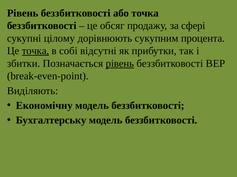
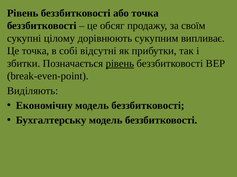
сфері: сфері -> своїм
процента: процента -> випливає
точка at (35, 51) underline: present -> none
